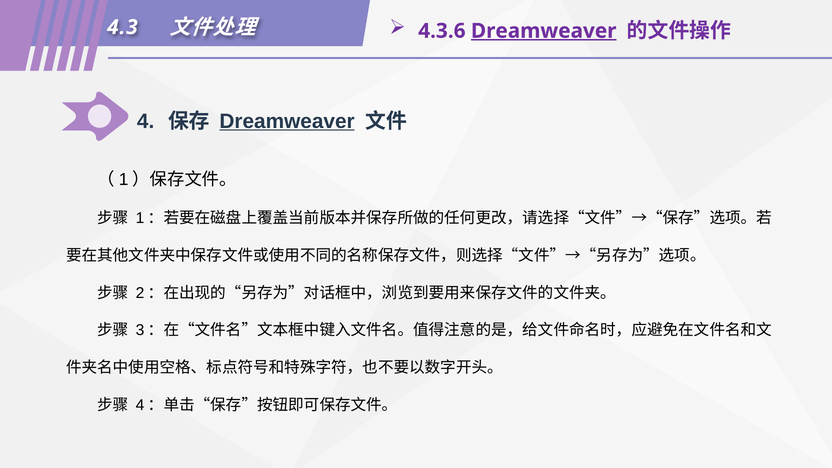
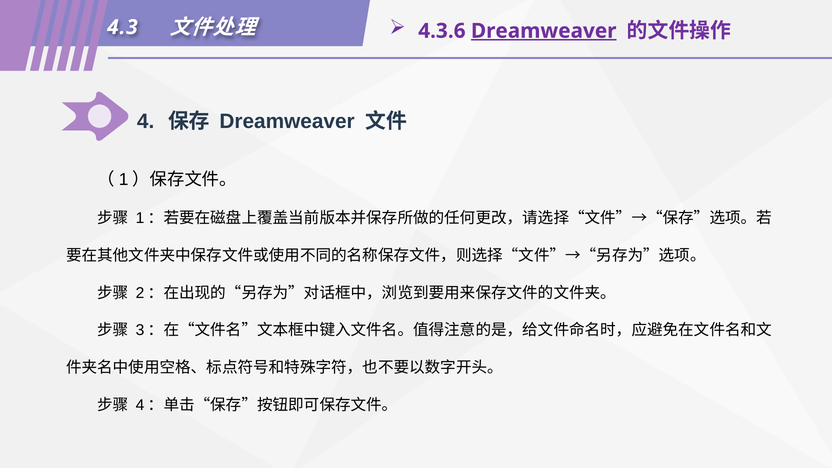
Dreamweaver at (287, 121) underline: present -> none
